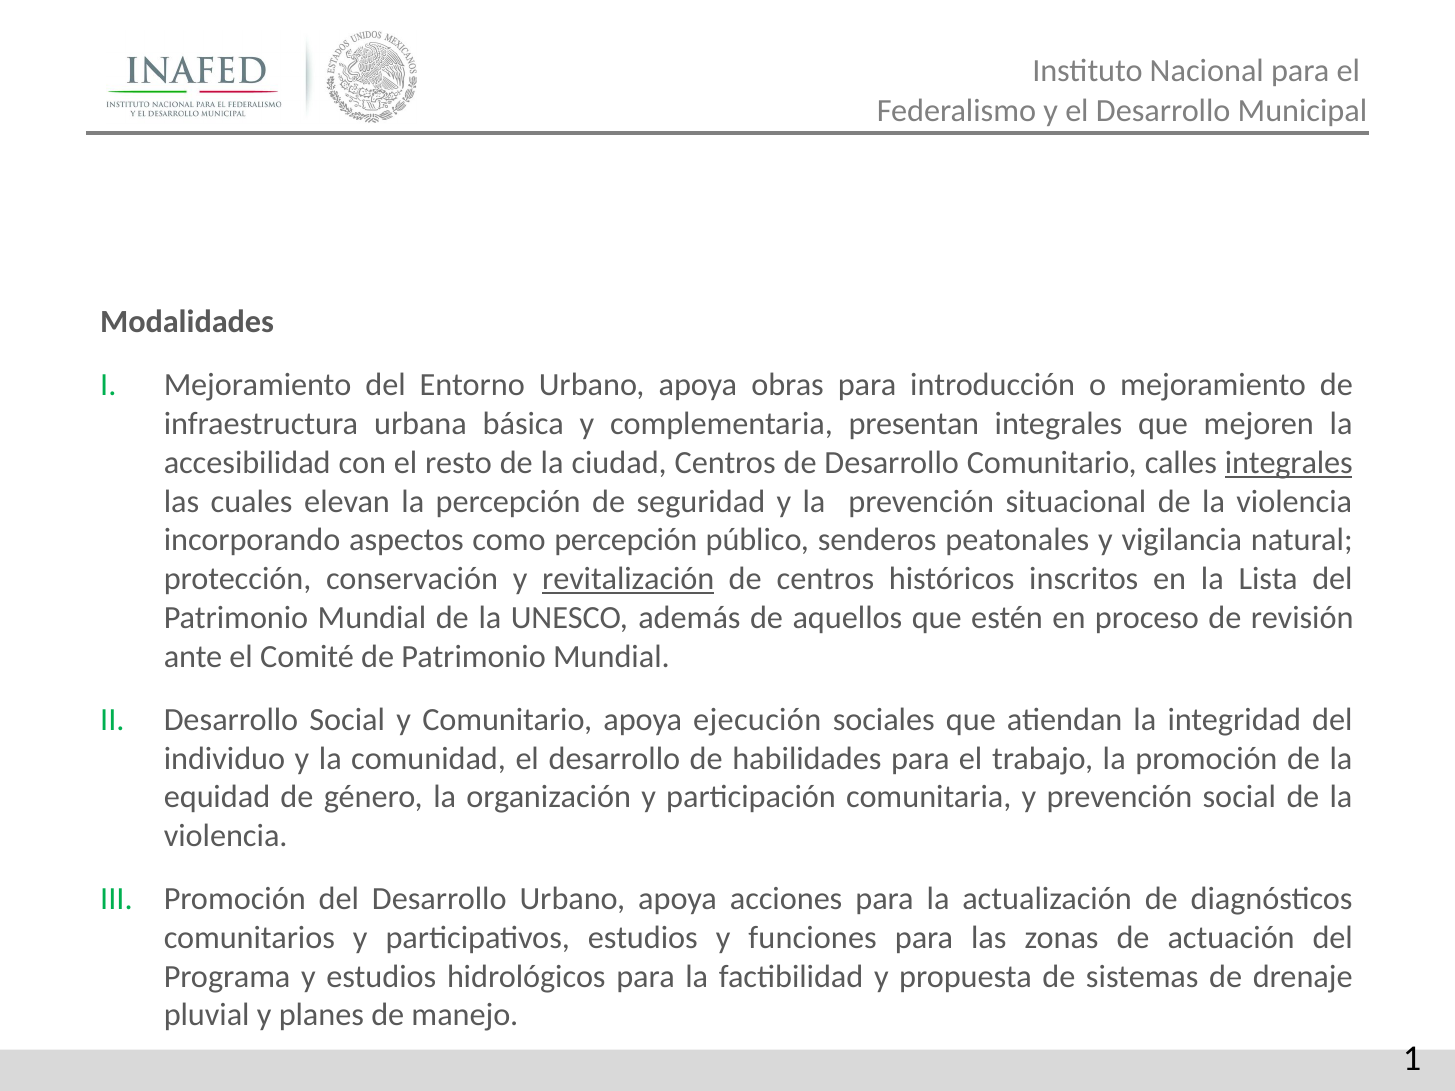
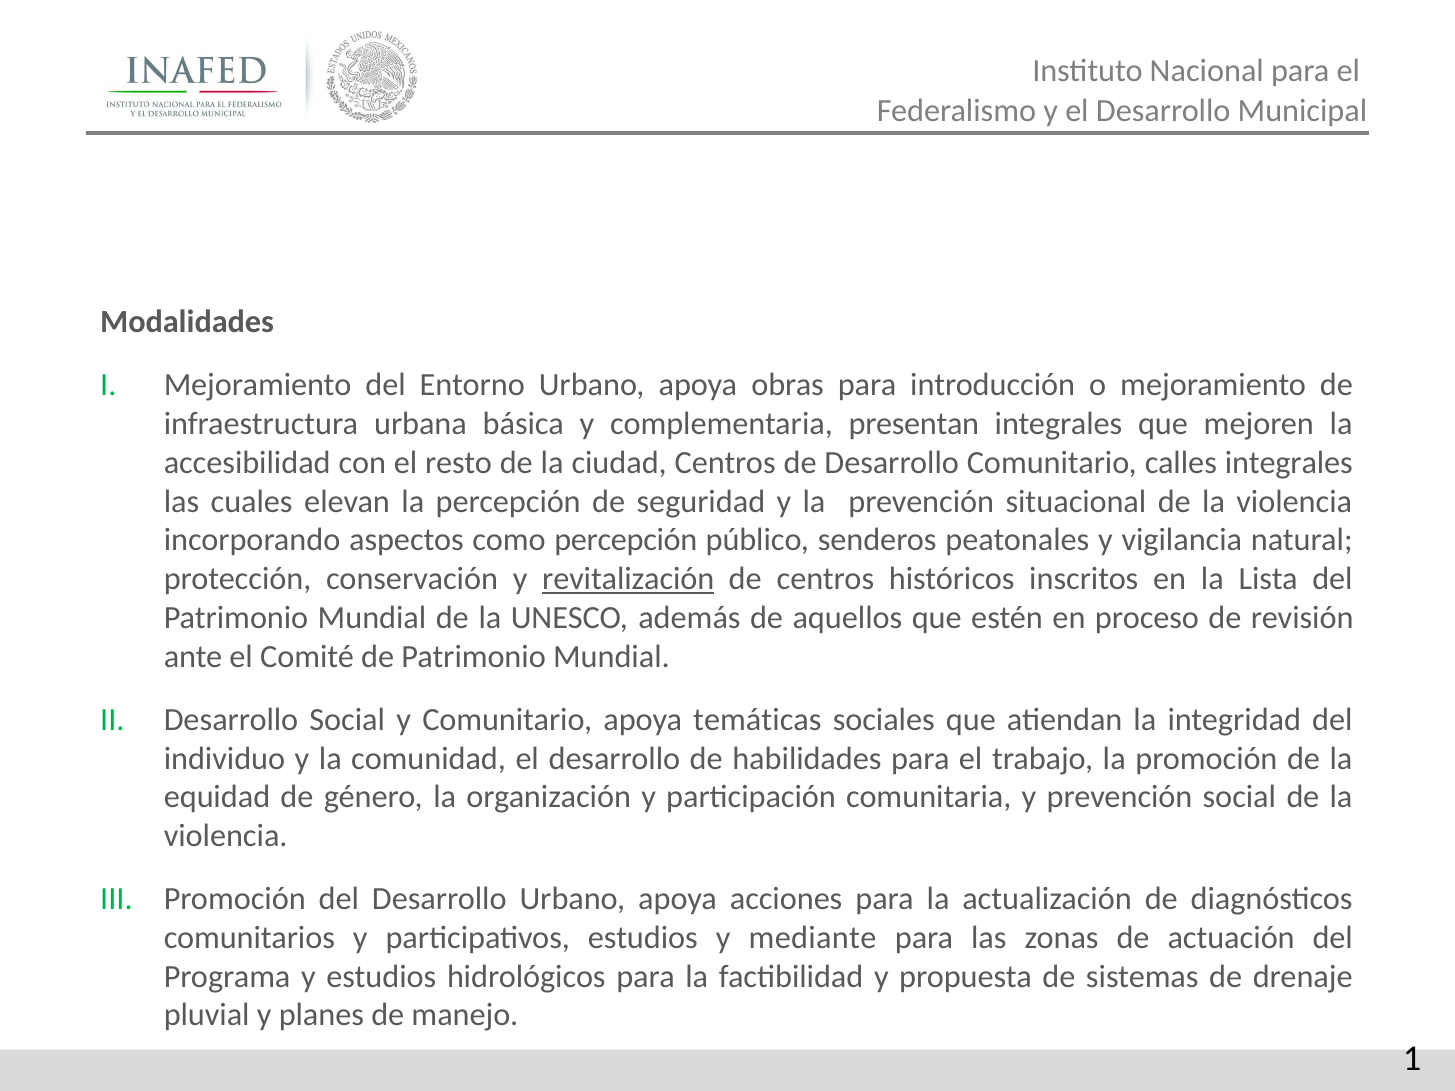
integrales at (1289, 463) underline: present -> none
ejecución: ejecución -> temáticas
funciones: funciones -> mediante
